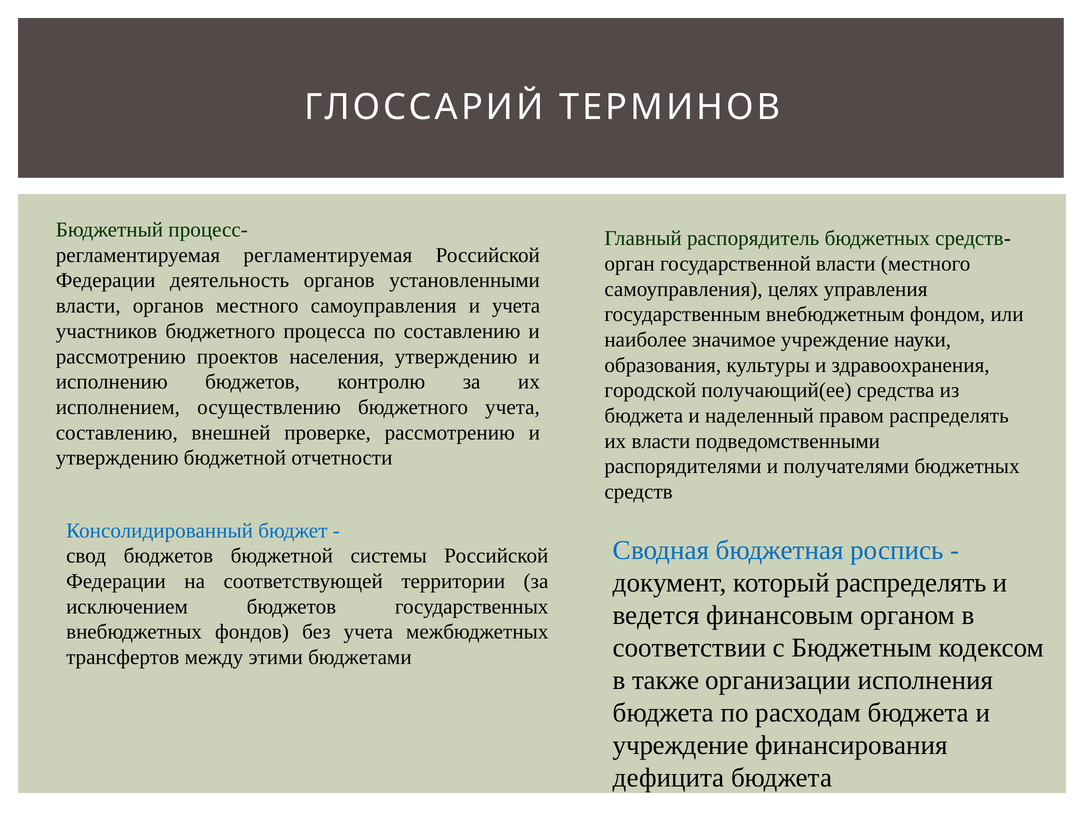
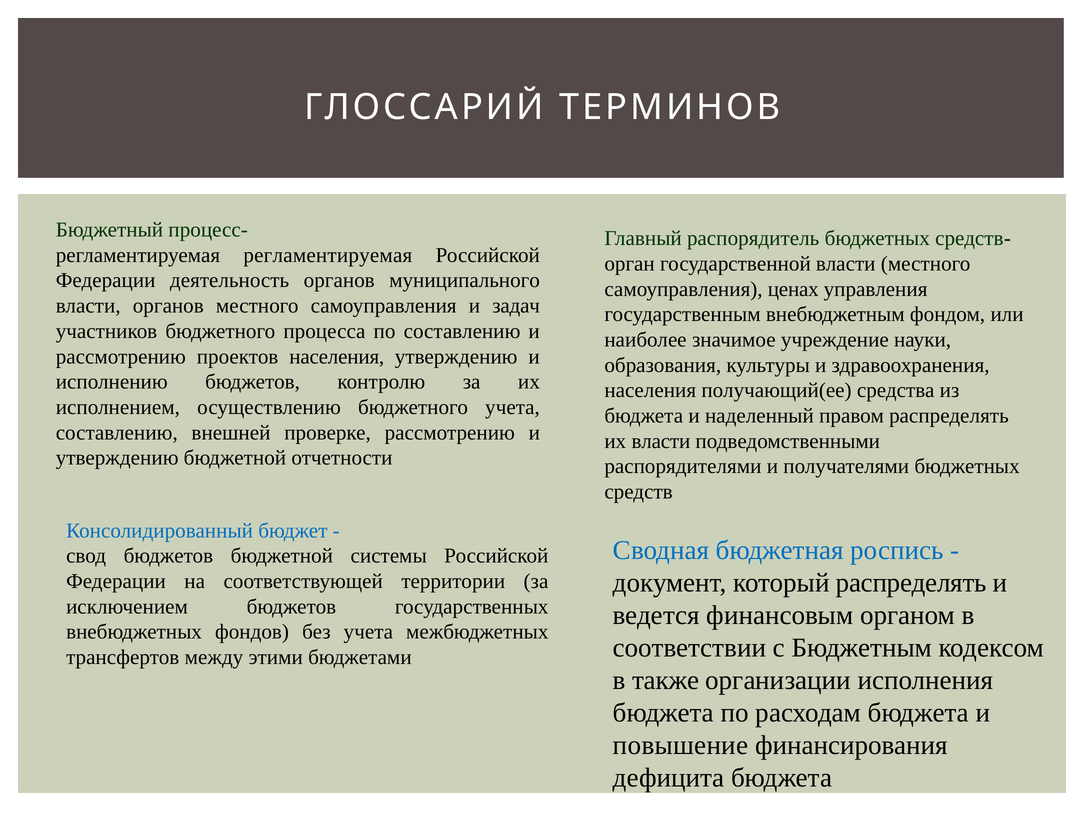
установленными: установленными -> муниципального
целях: целях -> ценах
и учета: учета -> задач
городской at (650, 390): городской -> населения
учреждение at (681, 745): учреждение -> повышение
